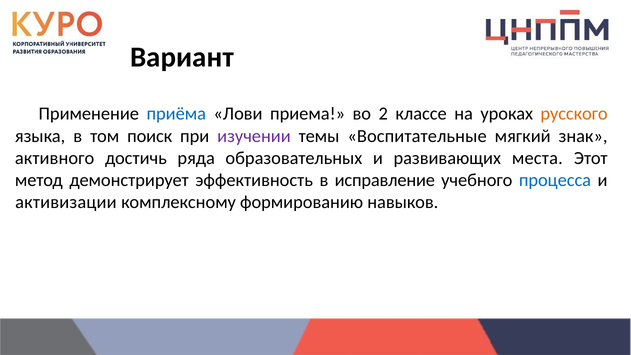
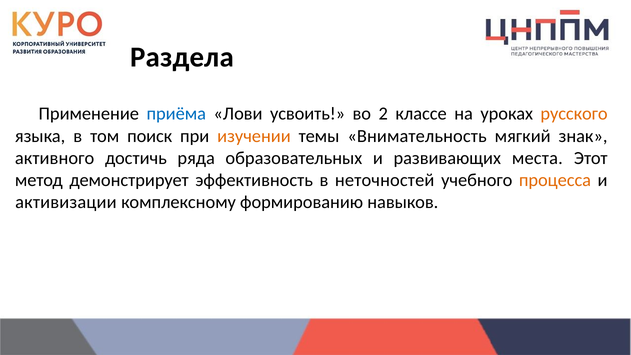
Вариант: Вариант -> Раздела
приема: приема -> усвоить
изучении colour: purple -> orange
Воспитательные: Воспитательные -> Внимательность
исправление: исправление -> неточностей
процесса colour: blue -> orange
